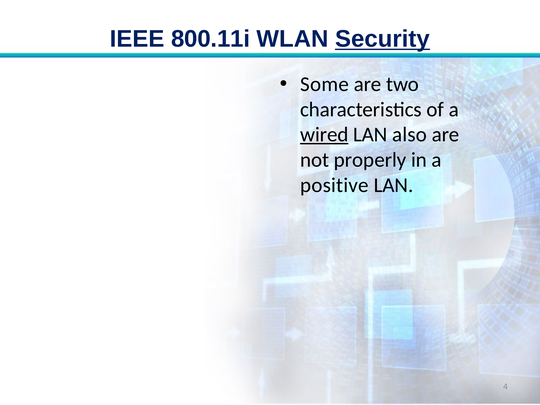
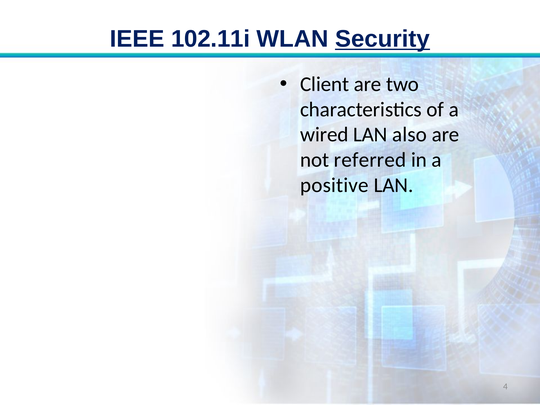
800.11i: 800.11i -> 102.11i
Some: Some -> Client
wired underline: present -> none
properly: properly -> referred
